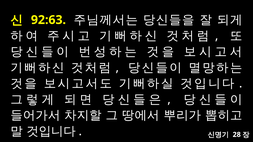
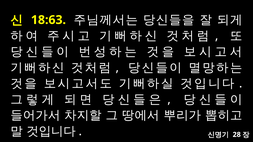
92:63: 92:63 -> 18:63
